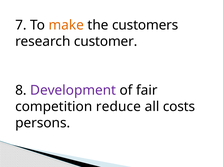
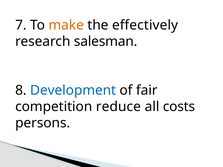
customers: customers -> effectively
customer: customer -> salesman
Development colour: purple -> blue
